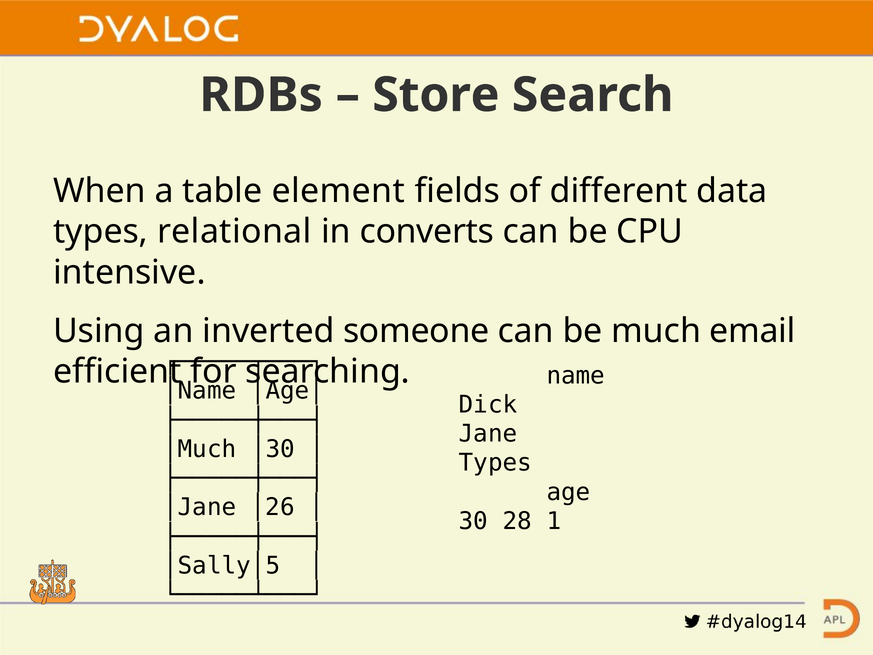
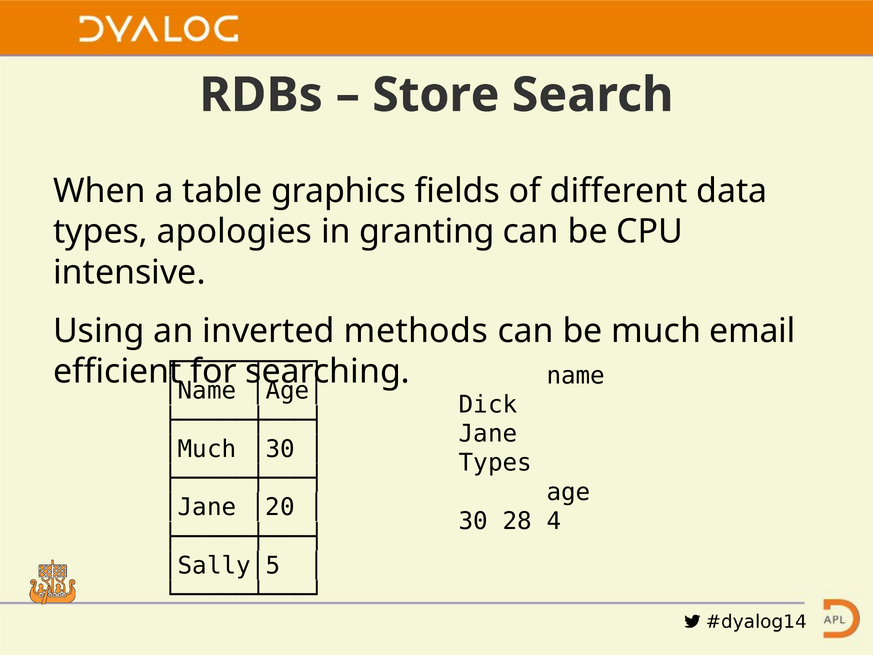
element: element -> graphics
relational: relational -> apologies
converts: converts -> granting
someone: someone -> methods
│26: │26 -> │20
1: 1 -> 4
